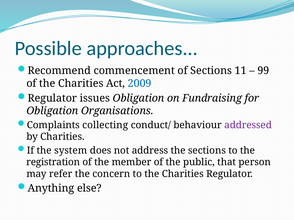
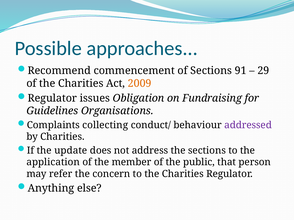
11: 11 -> 91
99: 99 -> 29
2009 colour: blue -> orange
Obligation at (52, 111): Obligation -> Guidelines
system: system -> update
registration: registration -> application
